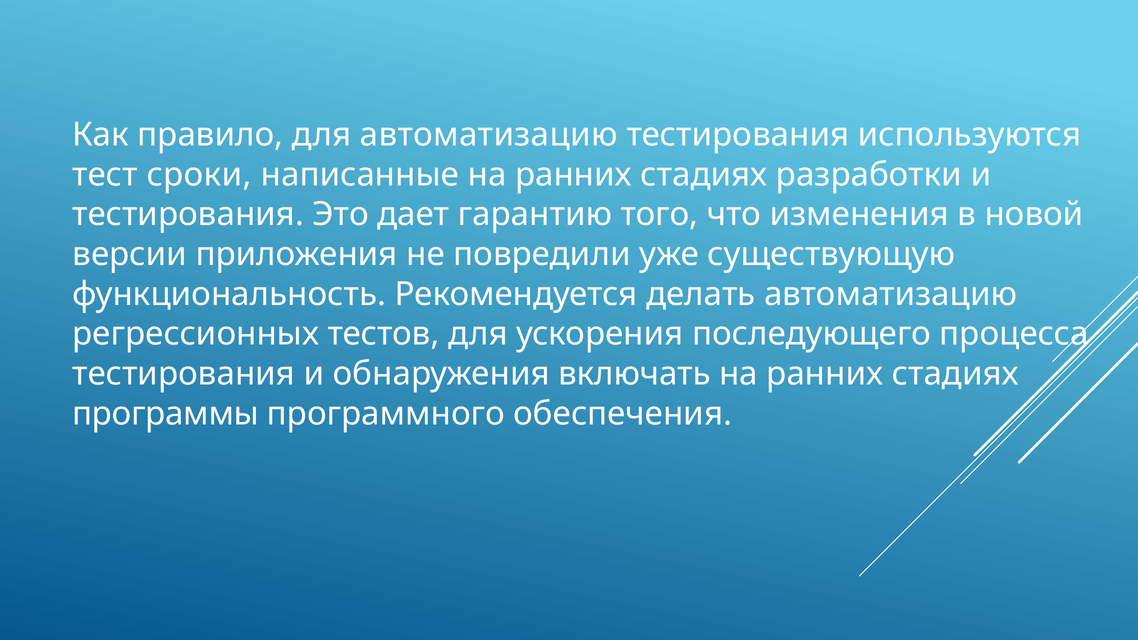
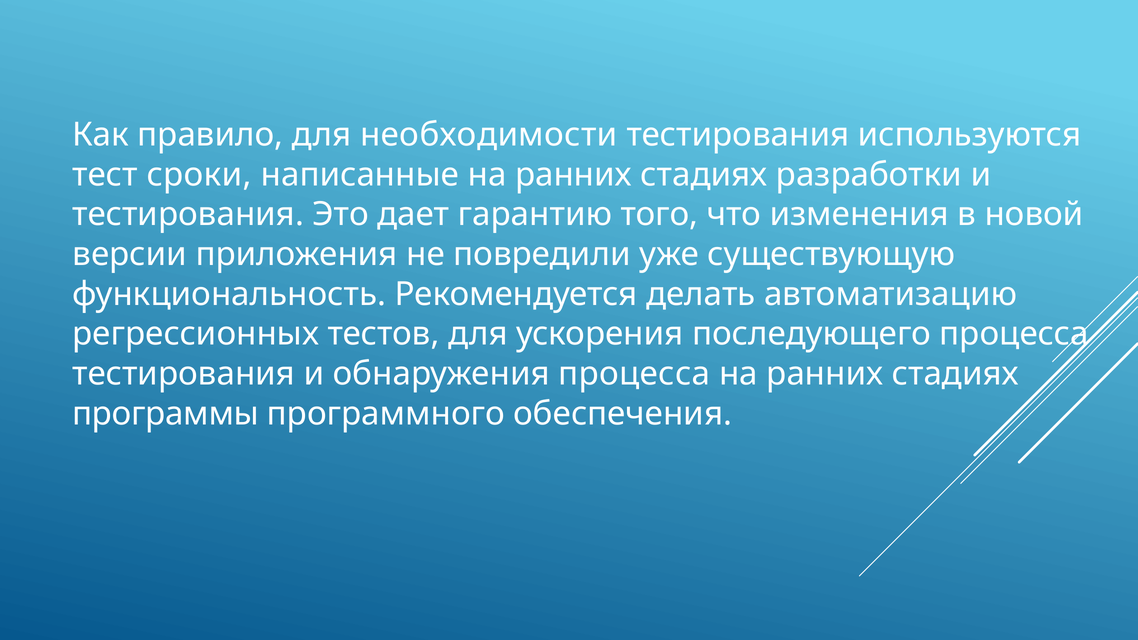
для автоматизацию: автоматизацию -> необходимости
обнаружения включать: включать -> процесса
